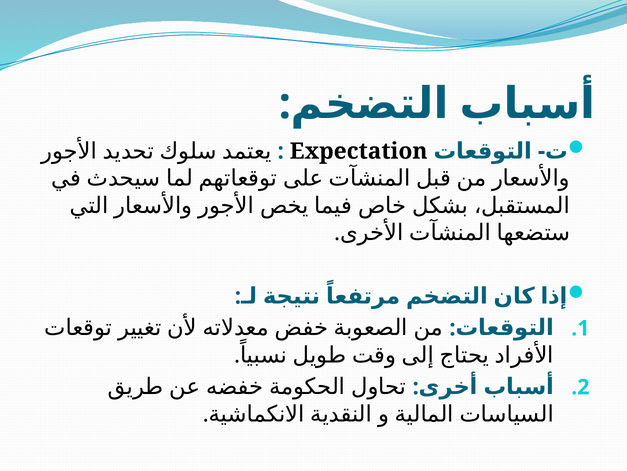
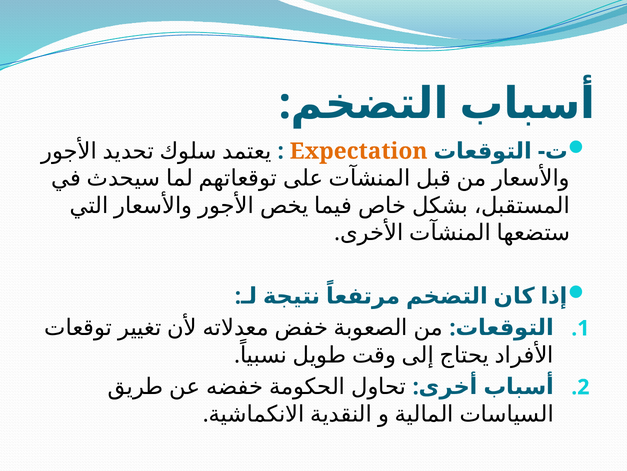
Expectation colour: black -> orange
